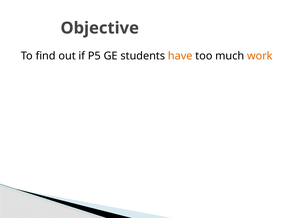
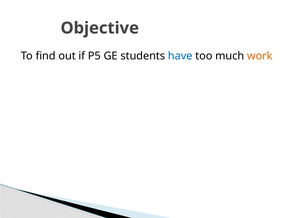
have colour: orange -> blue
